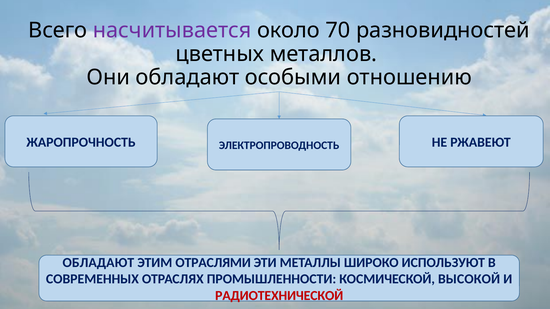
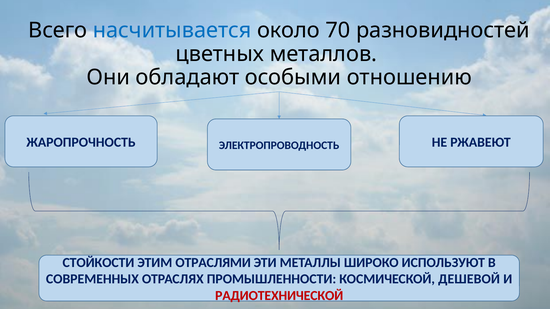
насчитывается colour: purple -> blue
ОБЛАДАЮТ at (98, 263): ОБЛАДАЮТ -> СТОЙКОСТИ
ВЫСОКОЙ: ВЫСОКОЙ -> ДЕШЕВОЙ
